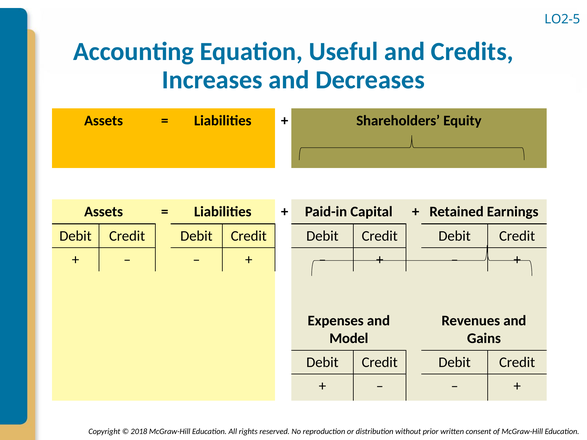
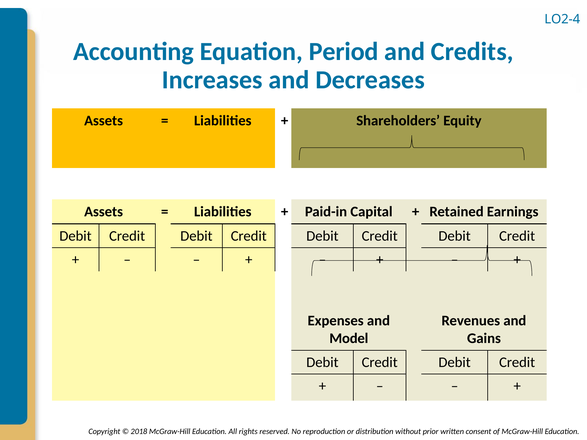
LO2-5: LO2-5 -> LO2-4
Useful: Useful -> Period
